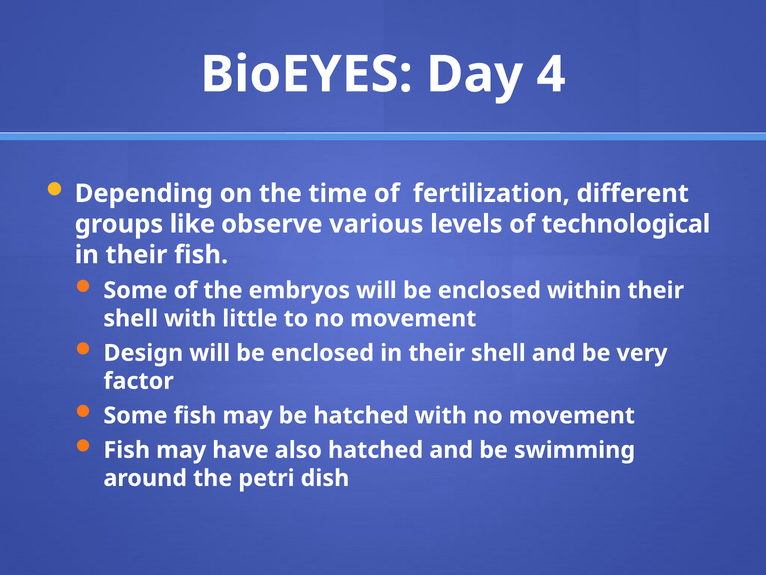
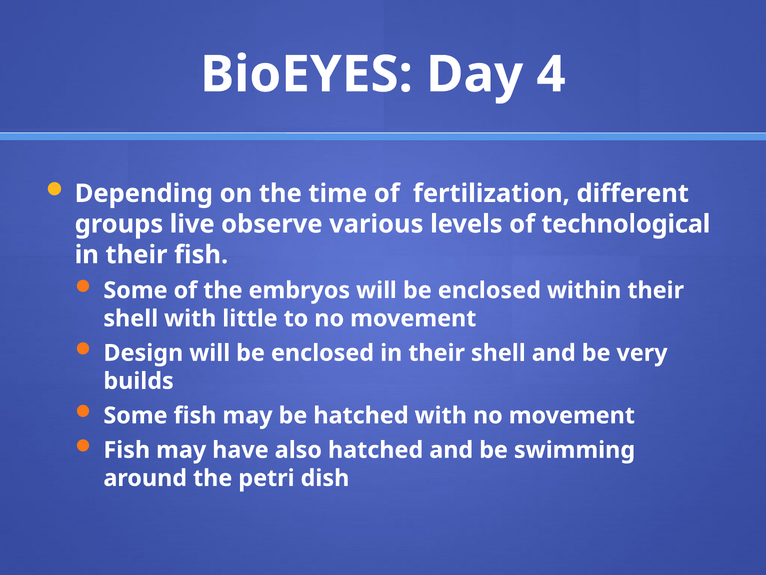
like: like -> live
factor: factor -> builds
